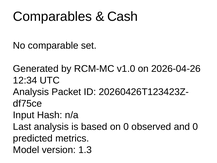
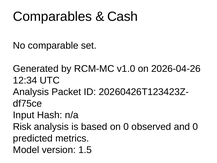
Last: Last -> Risk
1.3: 1.3 -> 1.5
